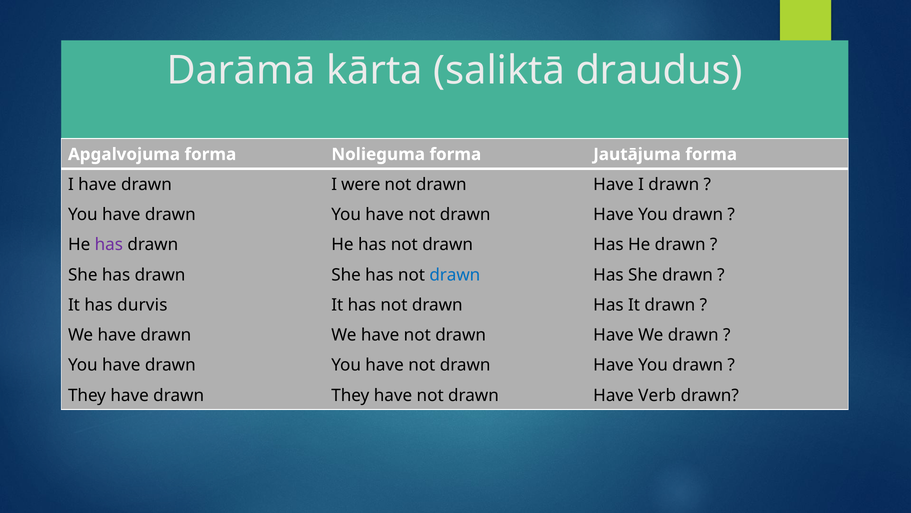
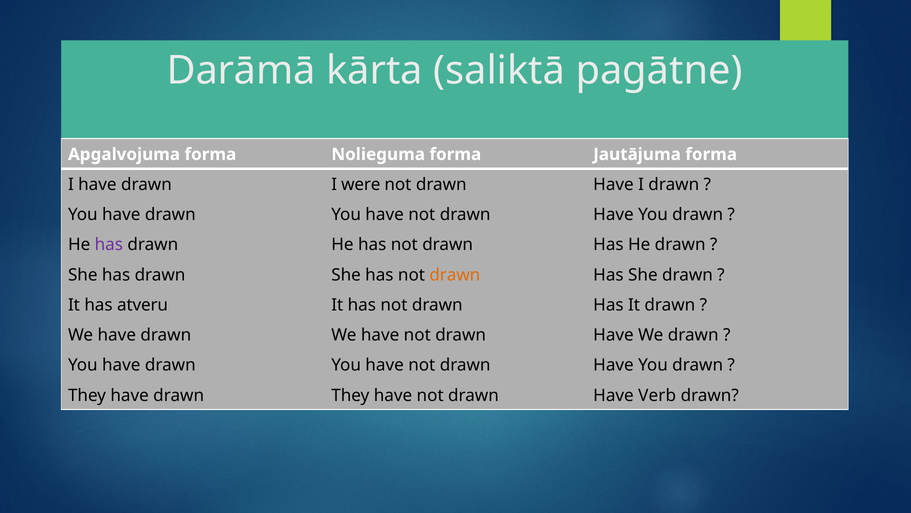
draudus: draudus -> pagātne
drawn at (455, 275) colour: blue -> orange
durvis: durvis -> atveru
